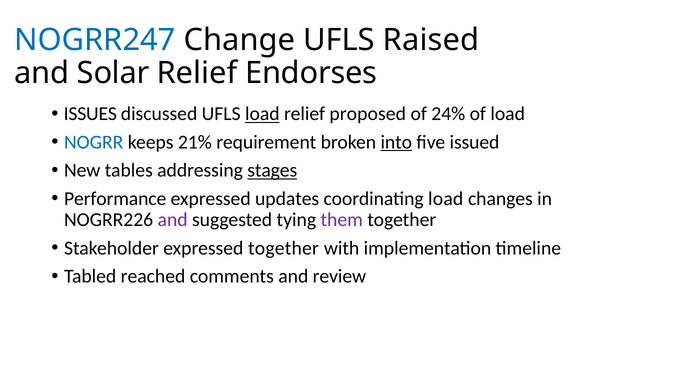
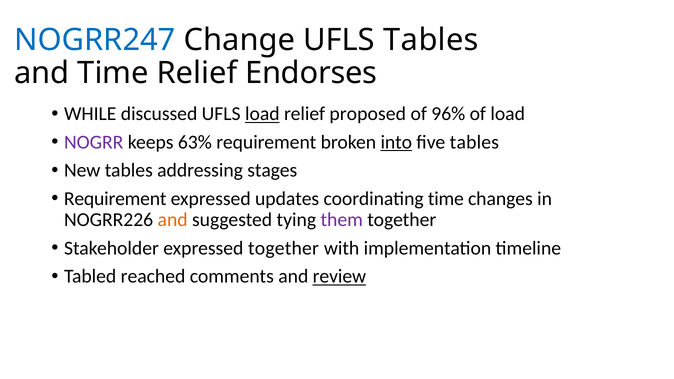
UFLS Raised: Raised -> Tables
and Solar: Solar -> Time
ISSUES: ISSUES -> WHILE
24%: 24% -> 96%
NOGRR colour: blue -> purple
21%: 21% -> 63%
five issued: issued -> tables
stages underline: present -> none
Performance at (115, 199): Performance -> Requirement
coordinating load: load -> time
and at (173, 220) colour: purple -> orange
review underline: none -> present
